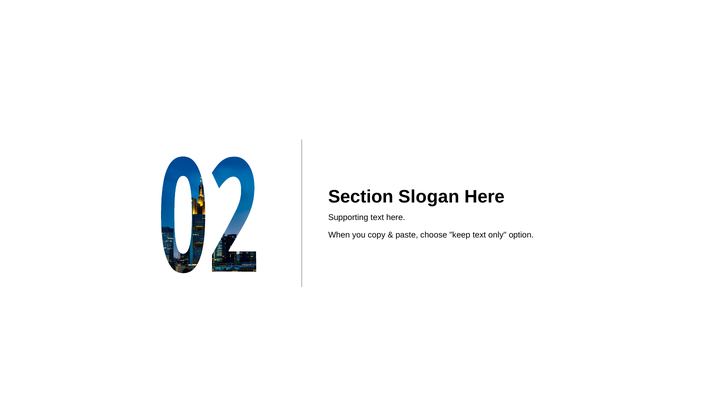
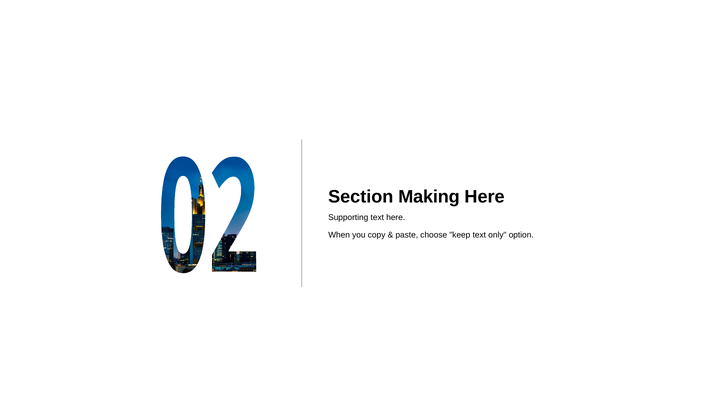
Slogan: Slogan -> Making
